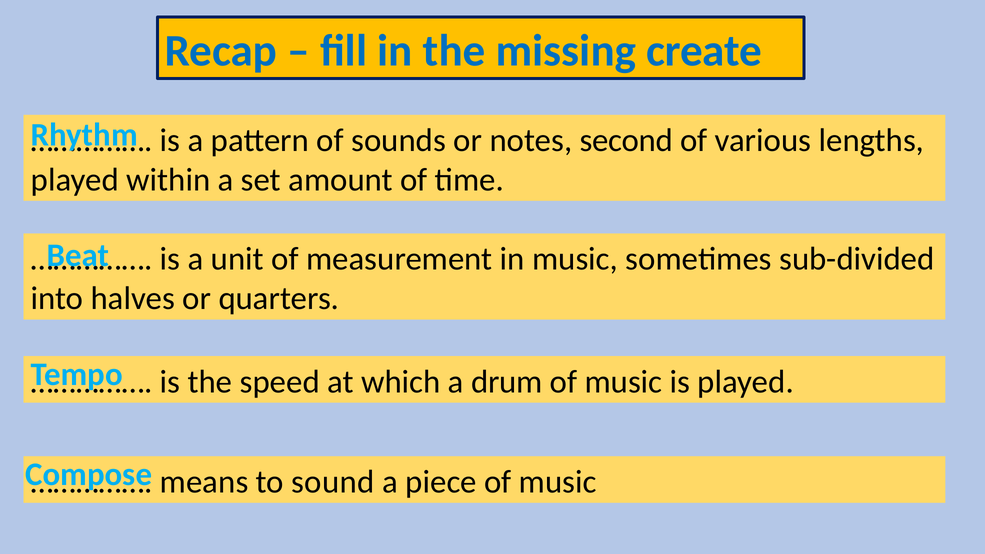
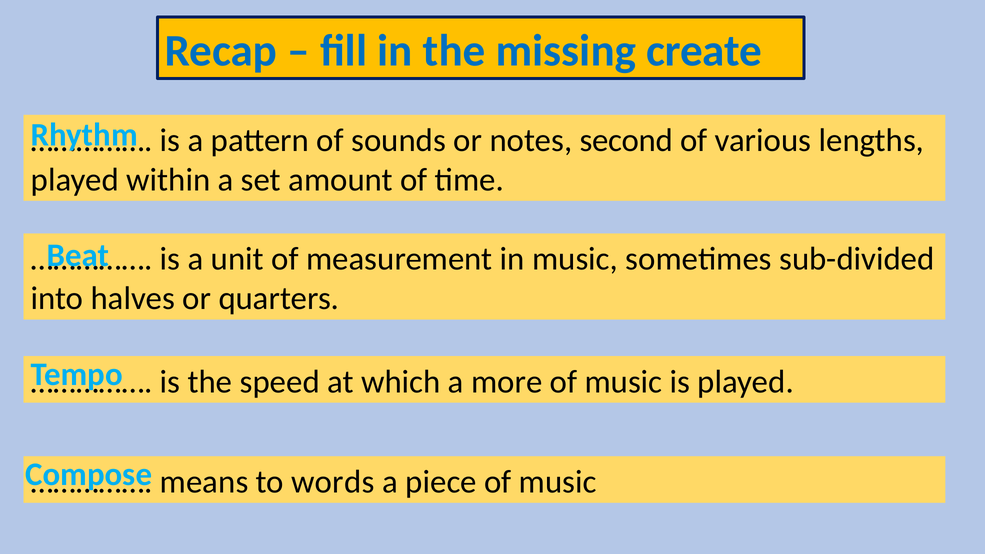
drum: drum -> more
sound: sound -> words
